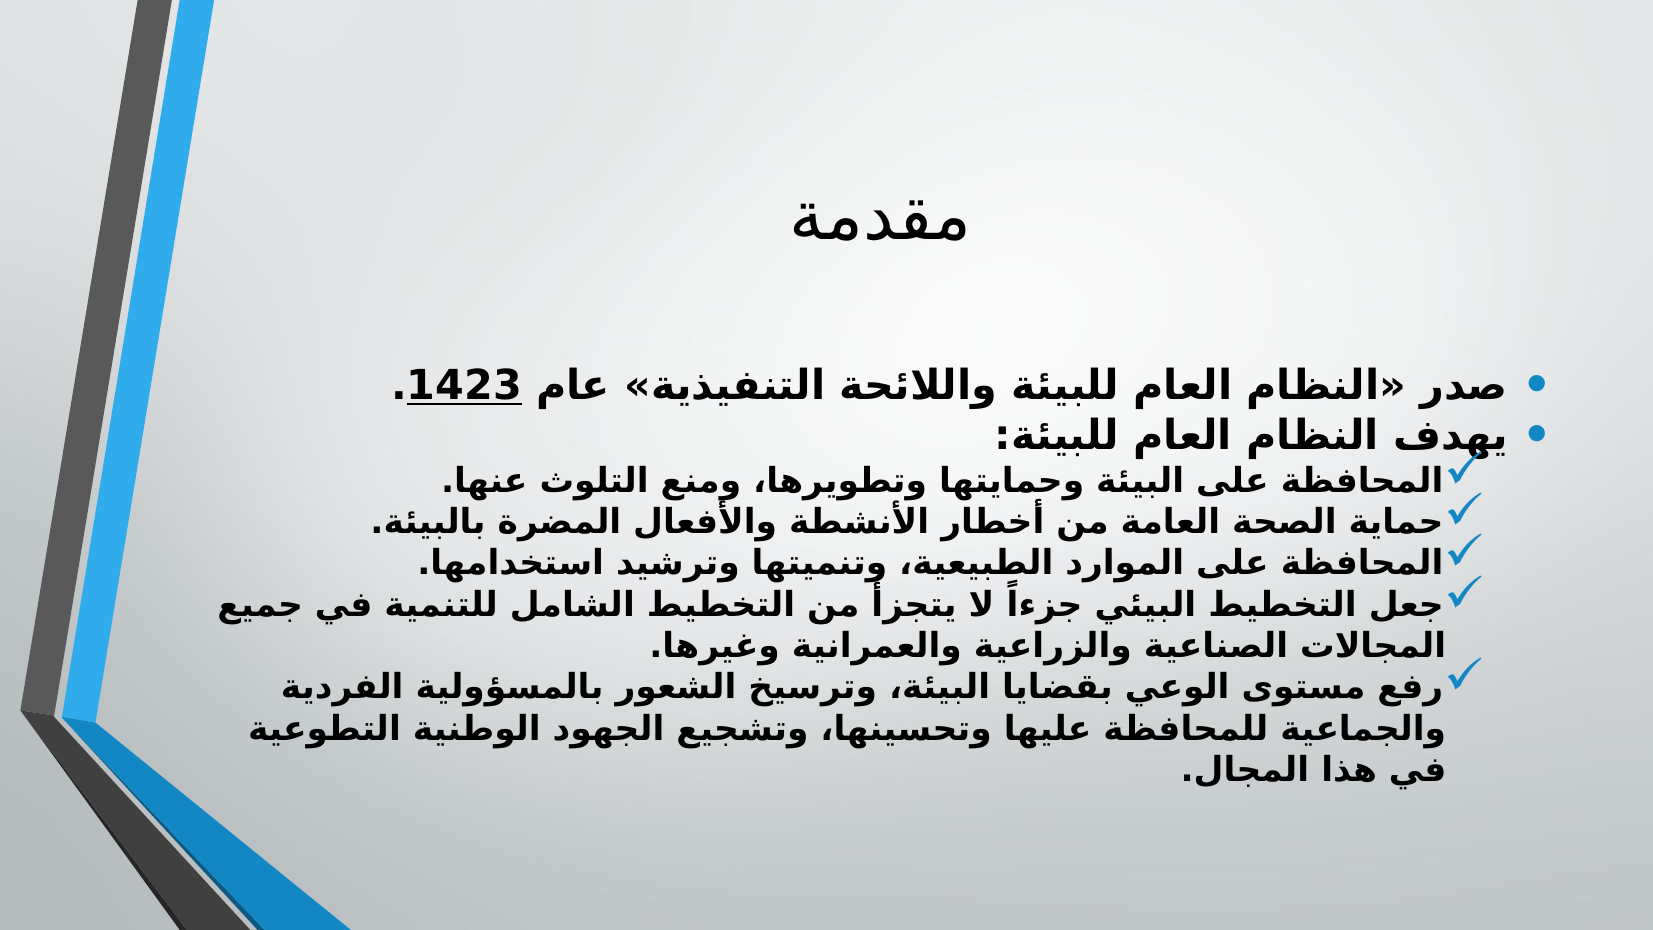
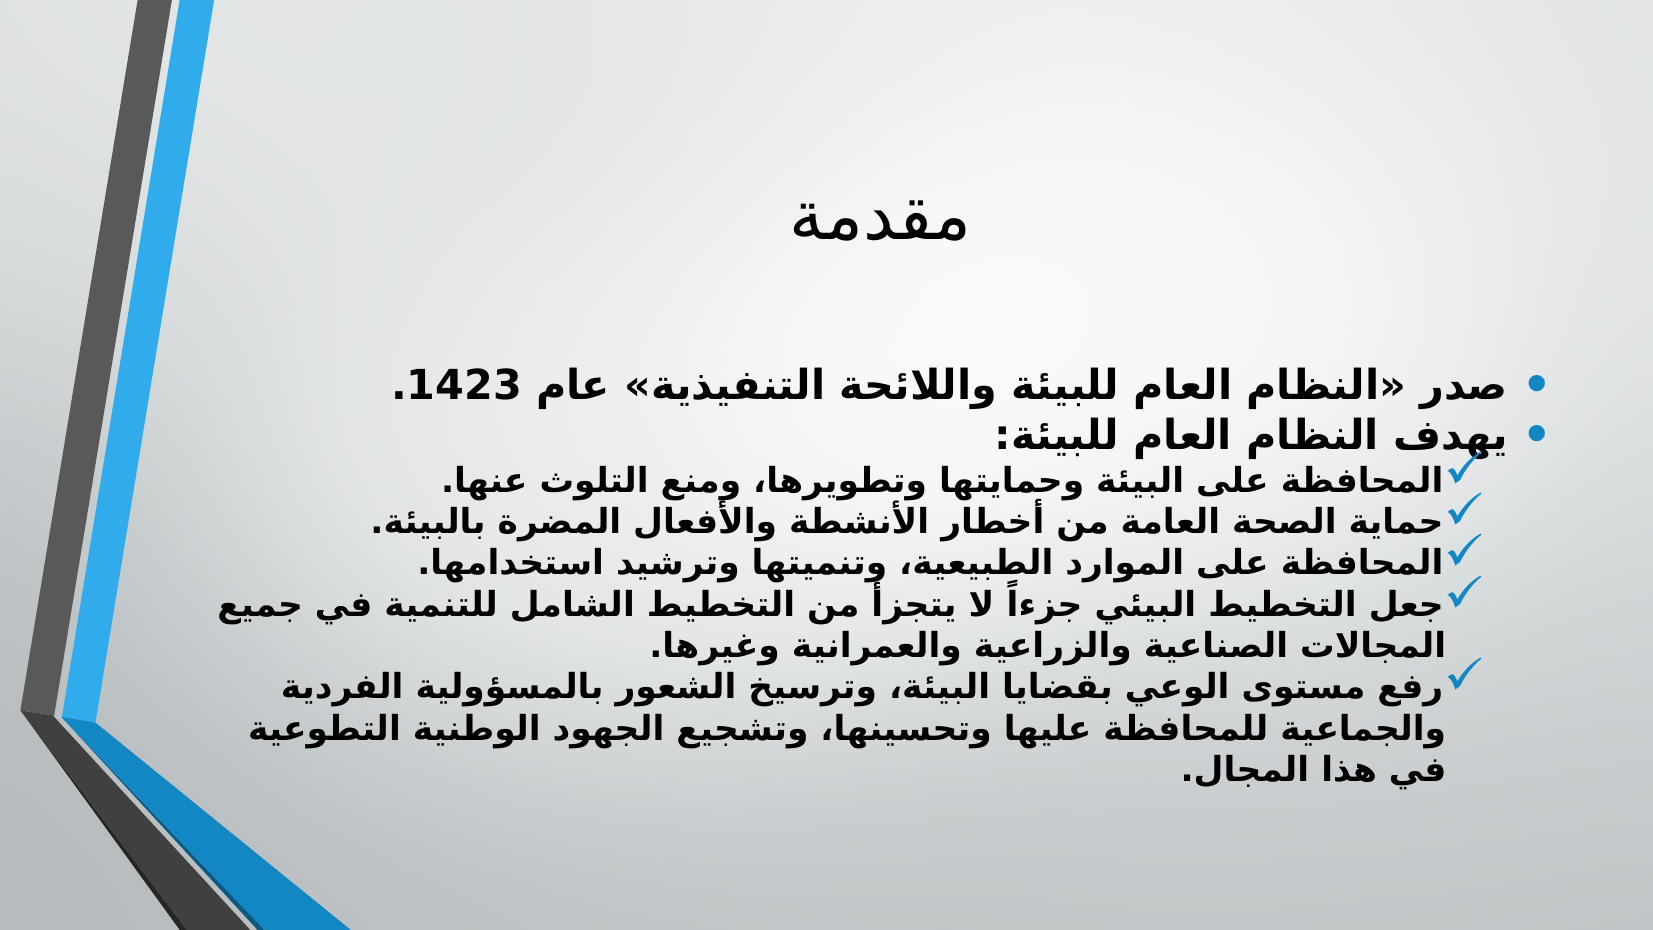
1423 underline: present -> none
